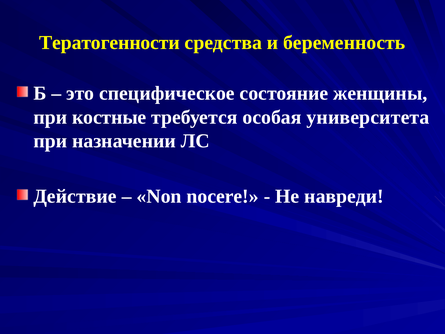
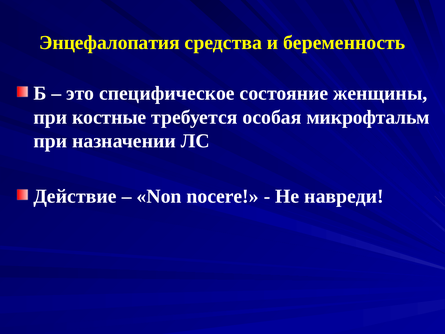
Тератогенности: Тератогенности -> Энцефалопатия
университета: университета -> микрофтальм
